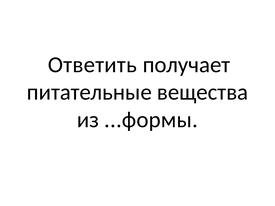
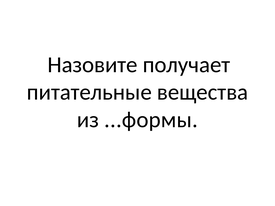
Ответить: Ответить -> Назовите
